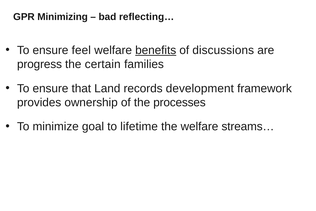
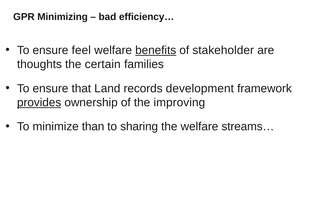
reflecting…: reflecting… -> efficiency…
discussions: discussions -> stakeholder
progress: progress -> thoughts
provides underline: none -> present
processes: processes -> improving
goal: goal -> than
lifetime: lifetime -> sharing
